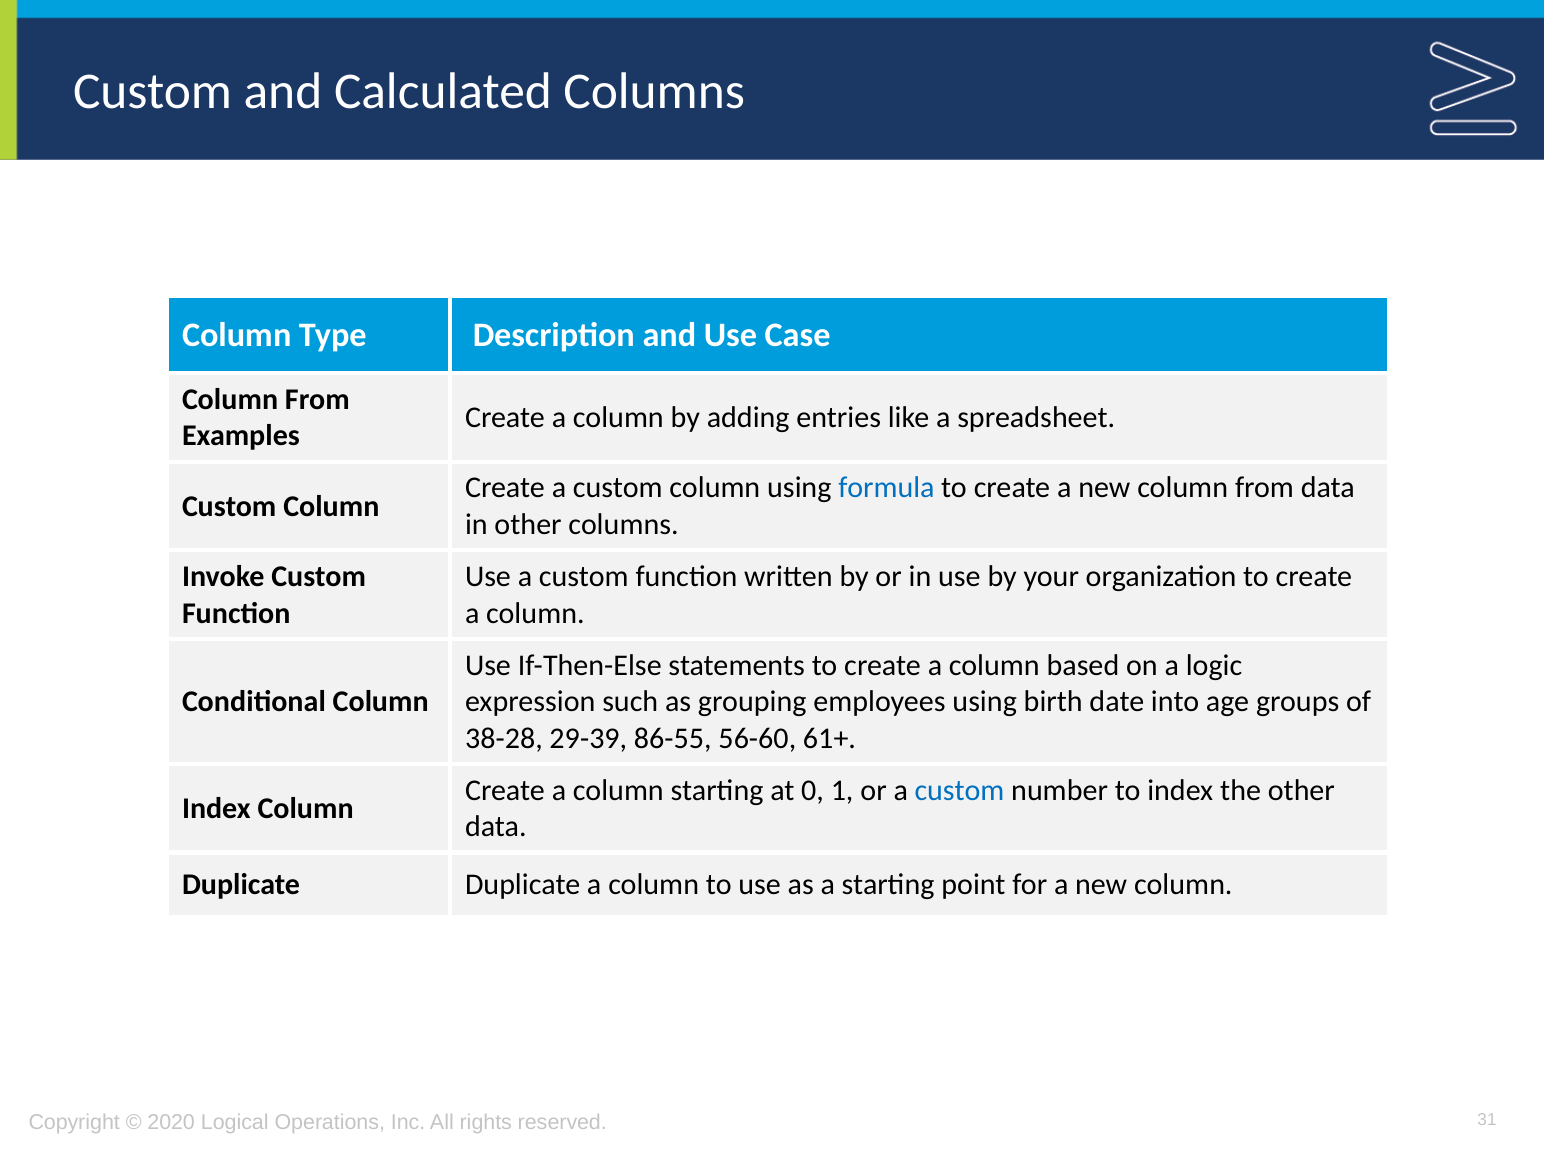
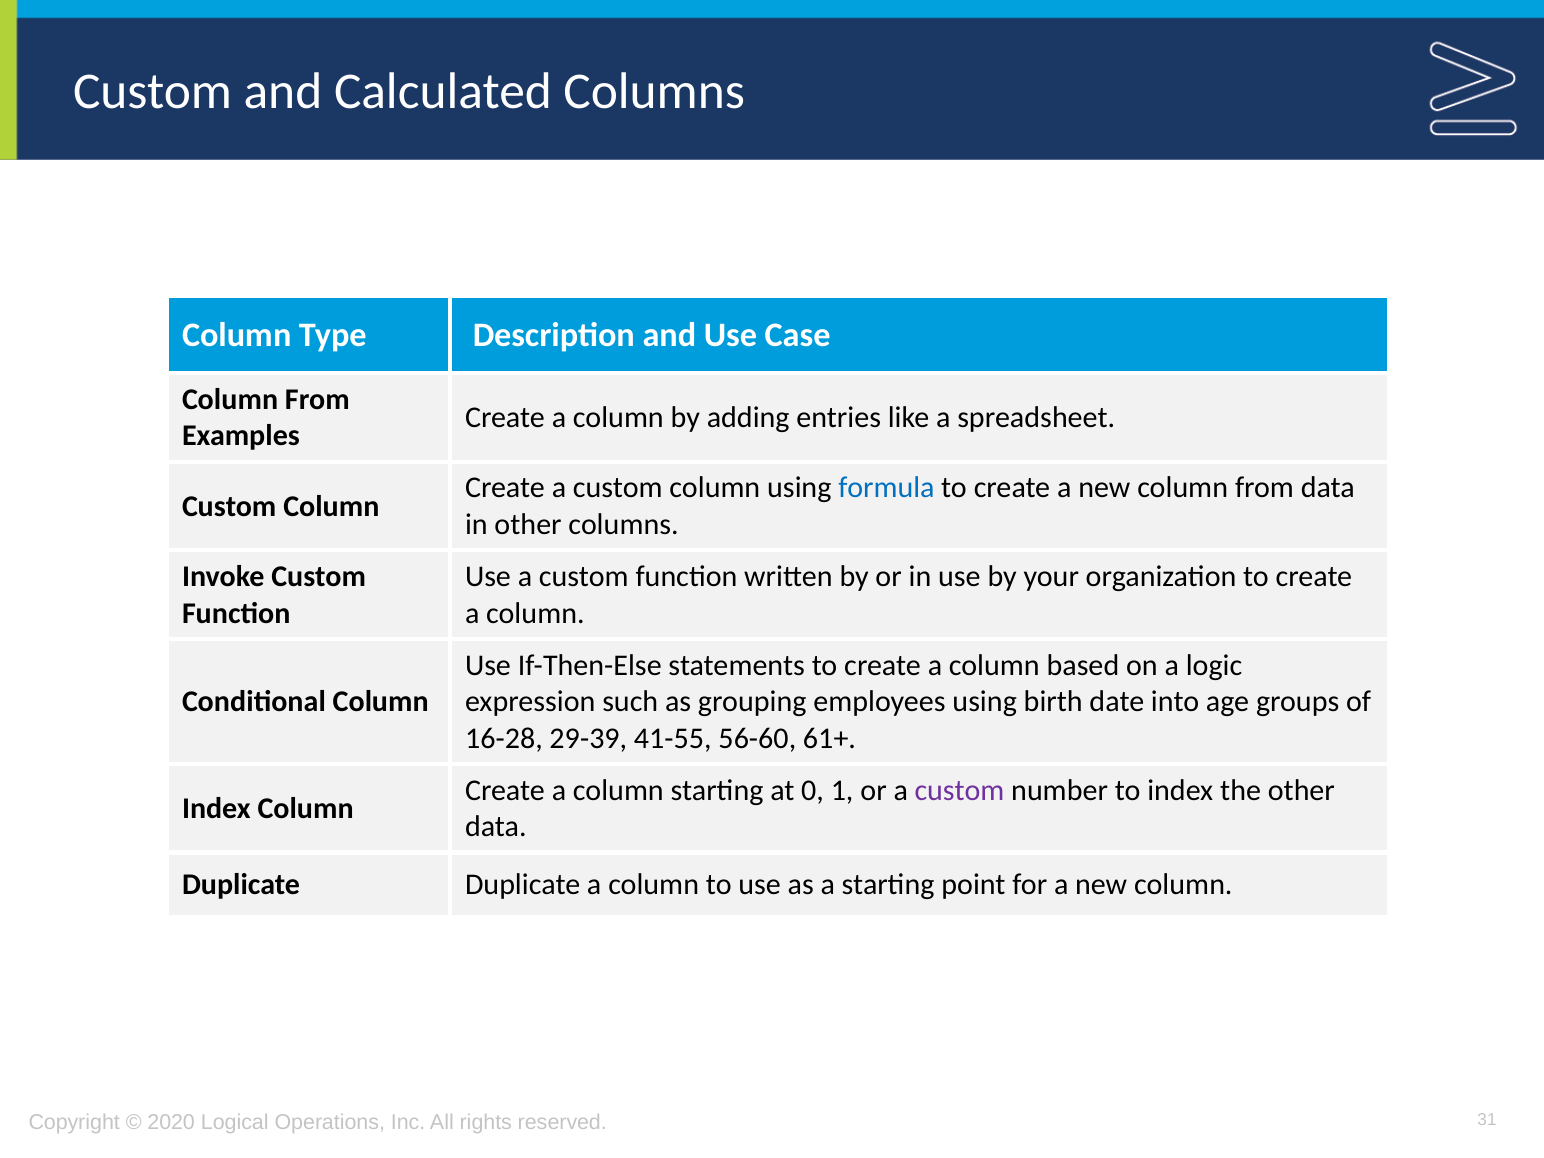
38-28: 38-28 -> 16-28
86-55: 86-55 -> 41-55
custom at (960, 790) colour: blue -> purple
